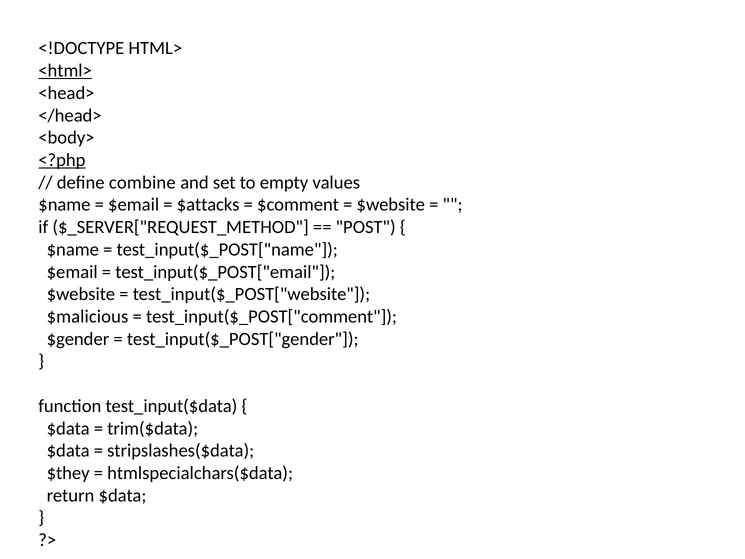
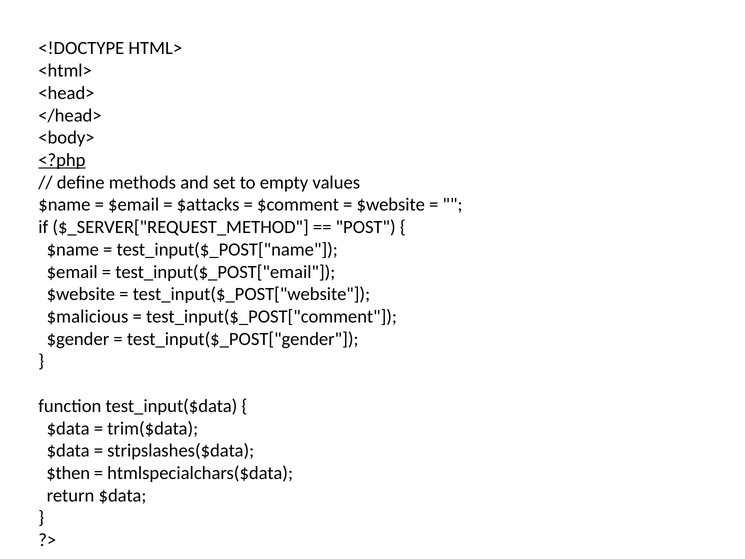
<html> underline: present -> none
combine: combine -> methods
$they: $they -> $then
